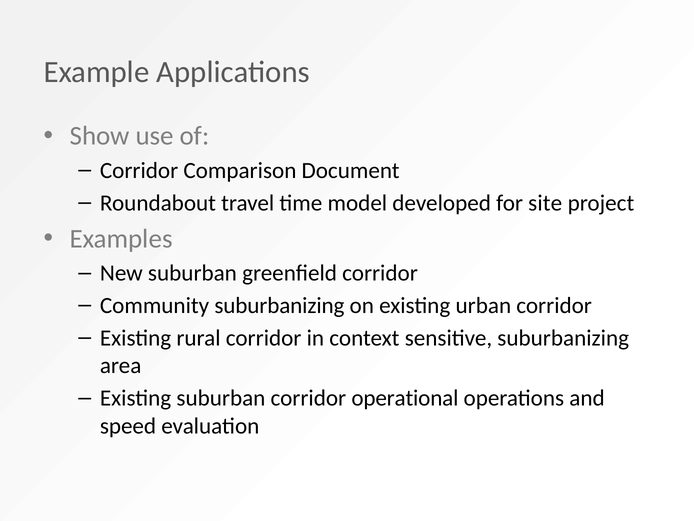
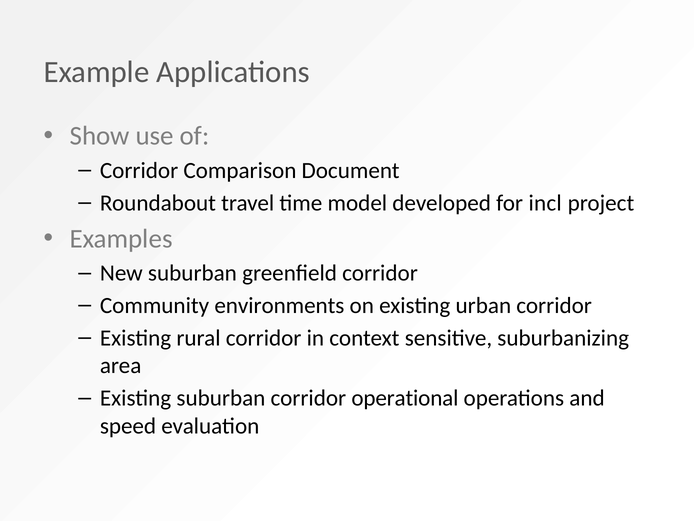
site: site -> incl
Community suburbanizing: suburbanizing -> environments
